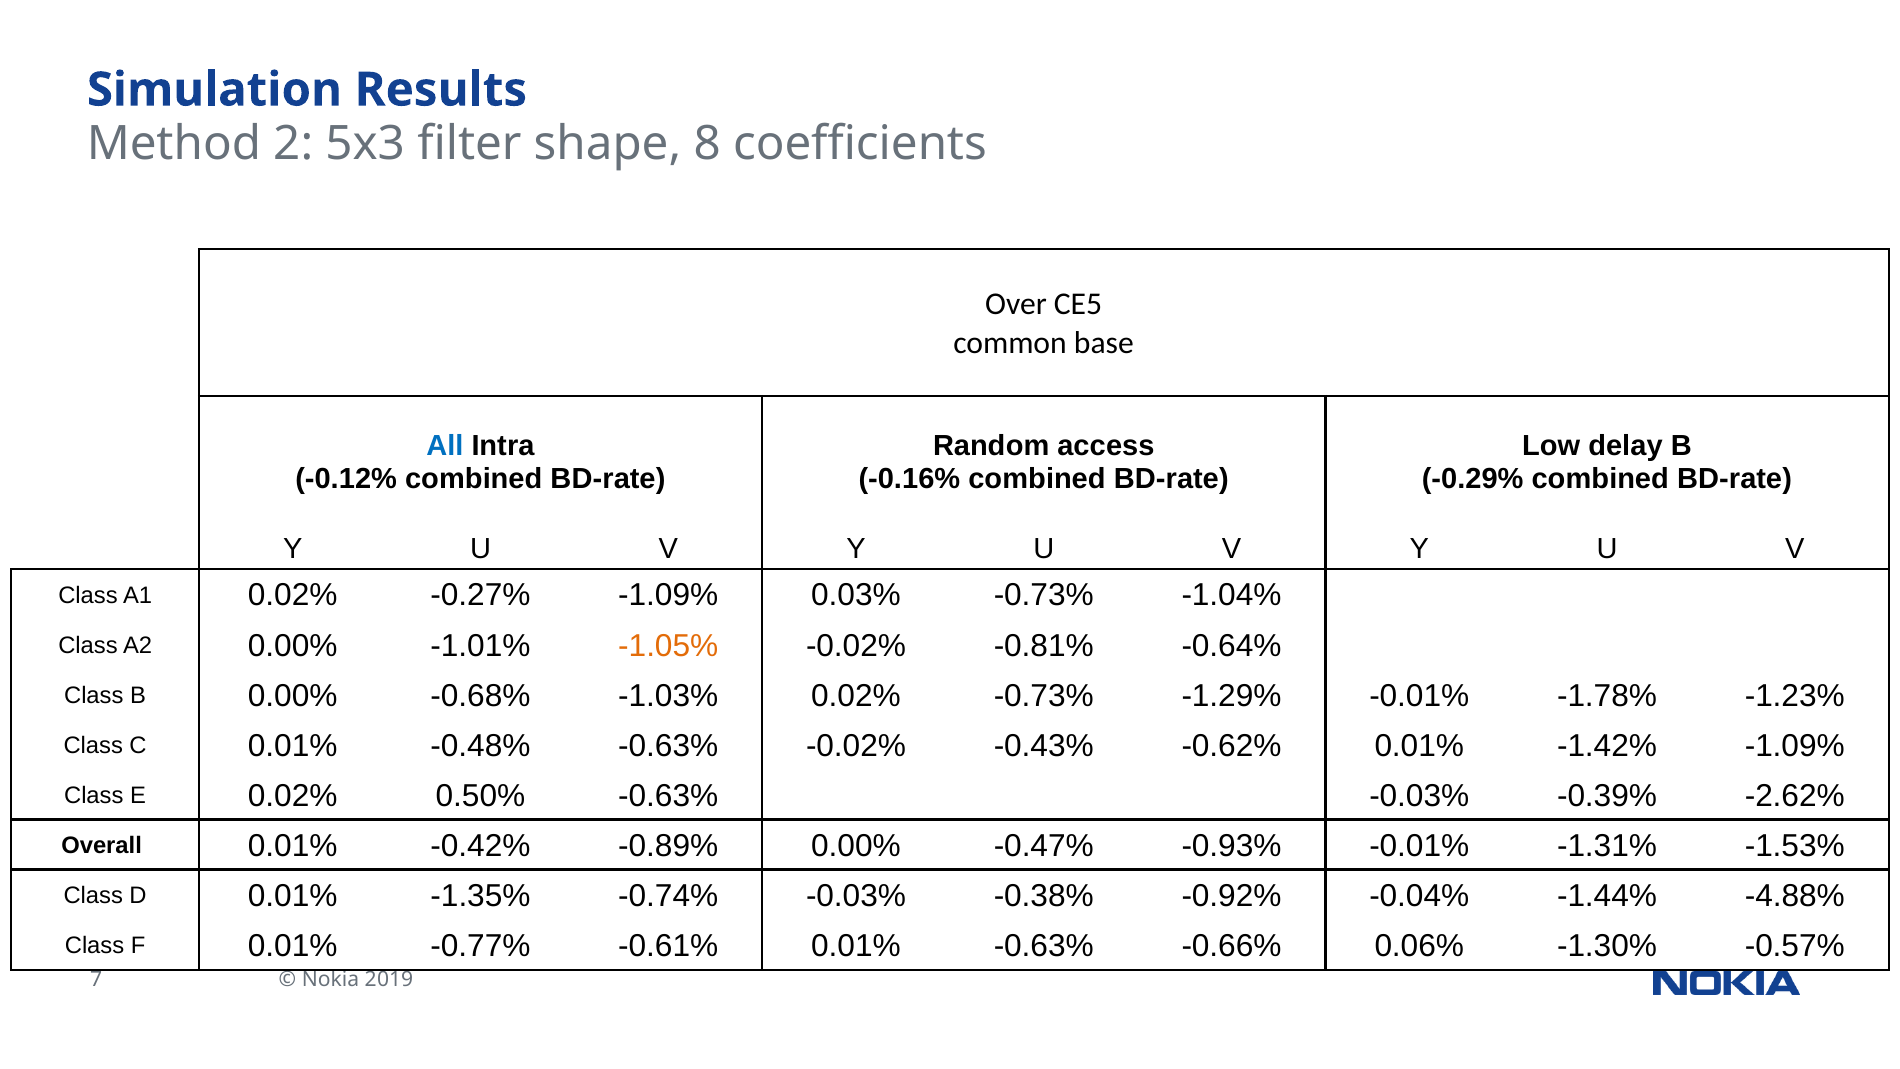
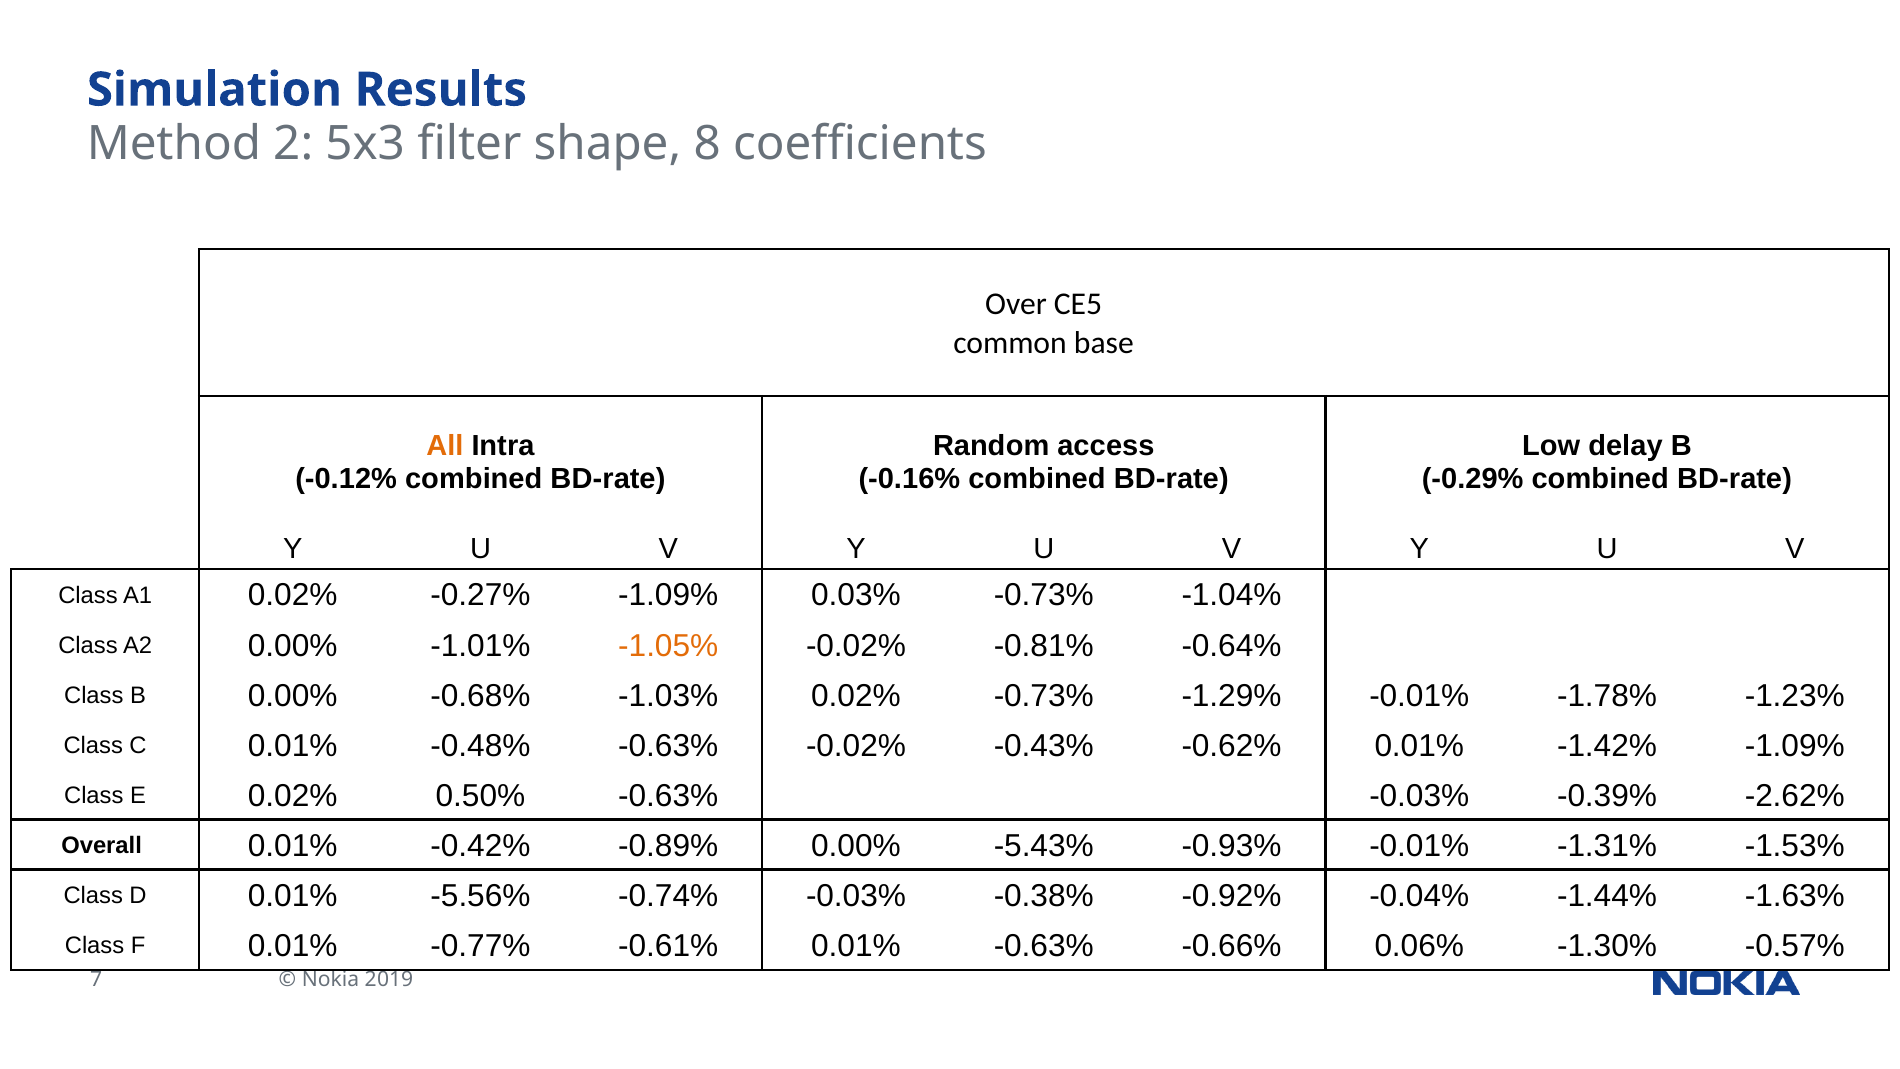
All colour: blue -> orange
-0.47%: -0.47% -> -5.43%
-1.35%: -1.35% -> -5.56%
-4.88%: -4.88% -> -1.63%
